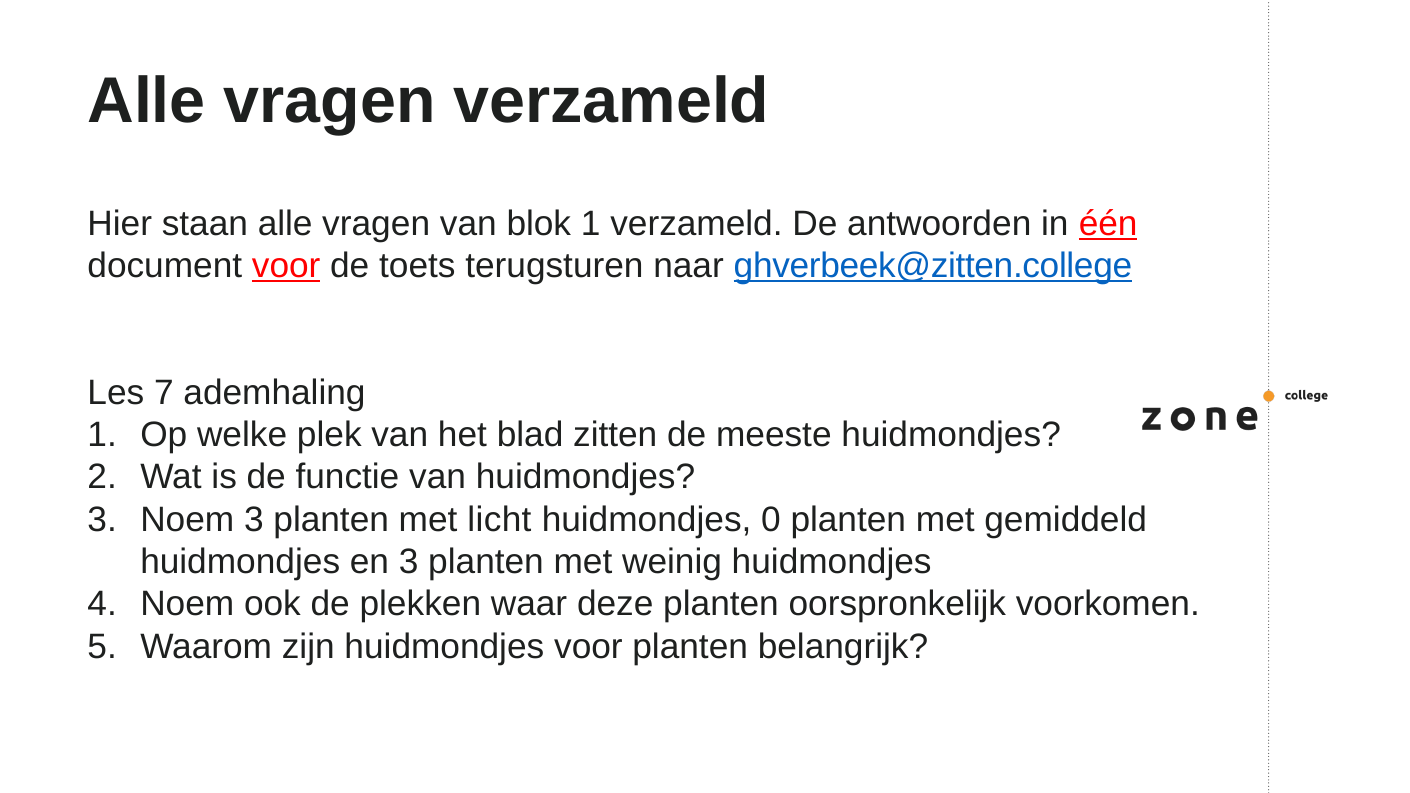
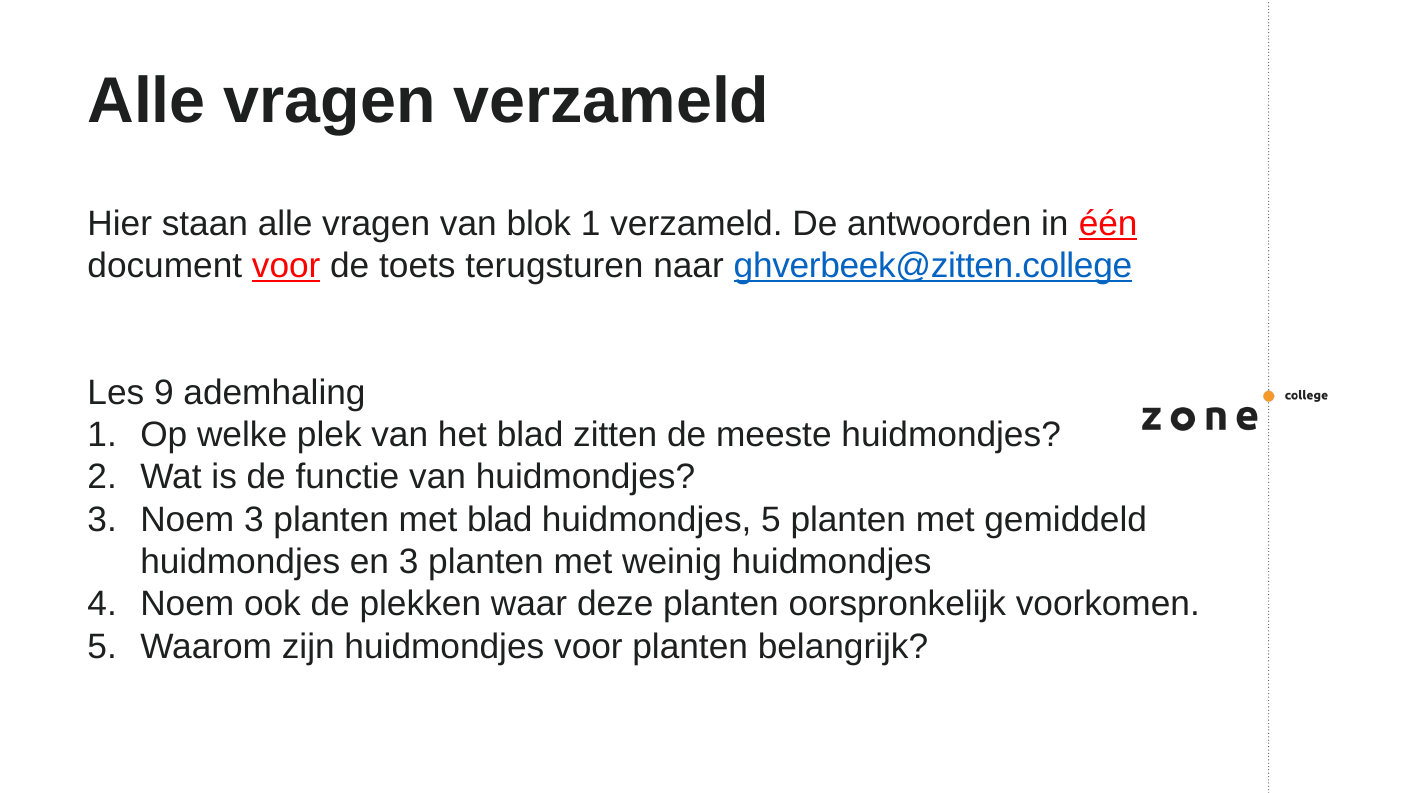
7: 7 -> 9
met licht: licht -> blad
huidmondjes 0: 0 -> 5
